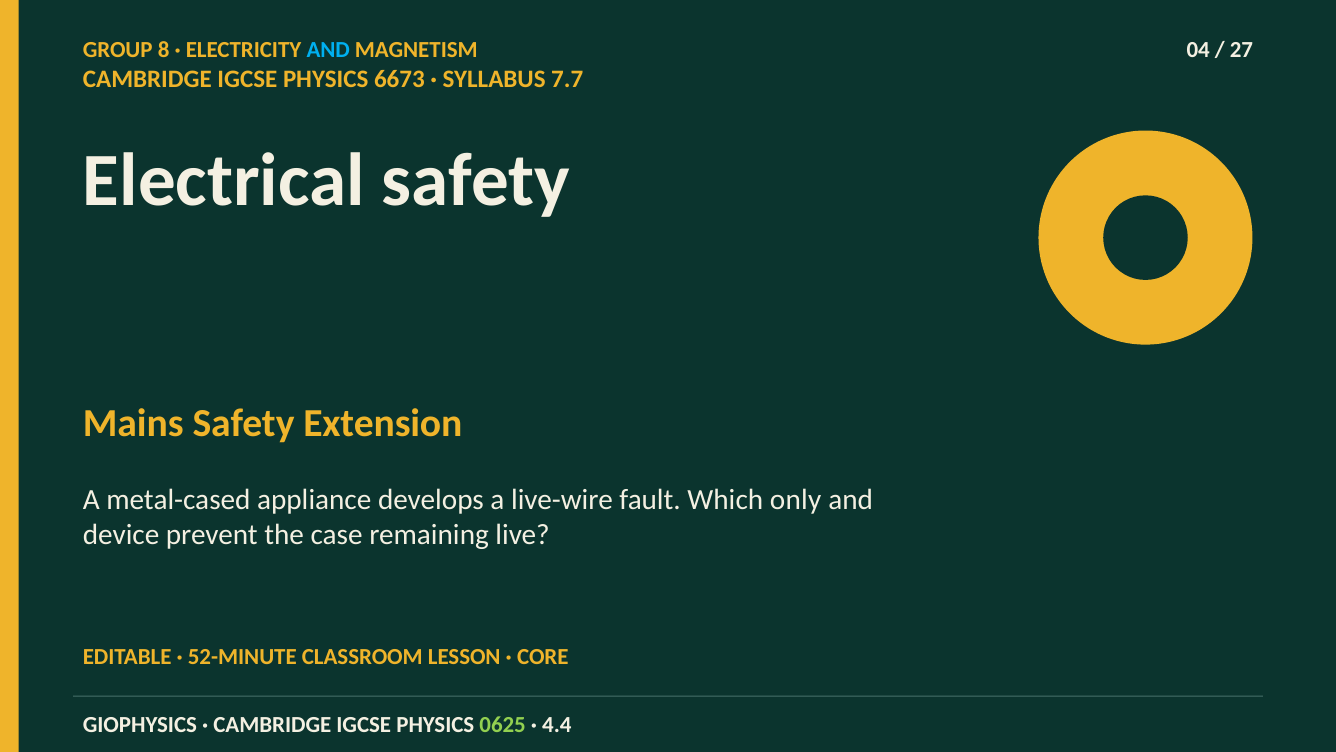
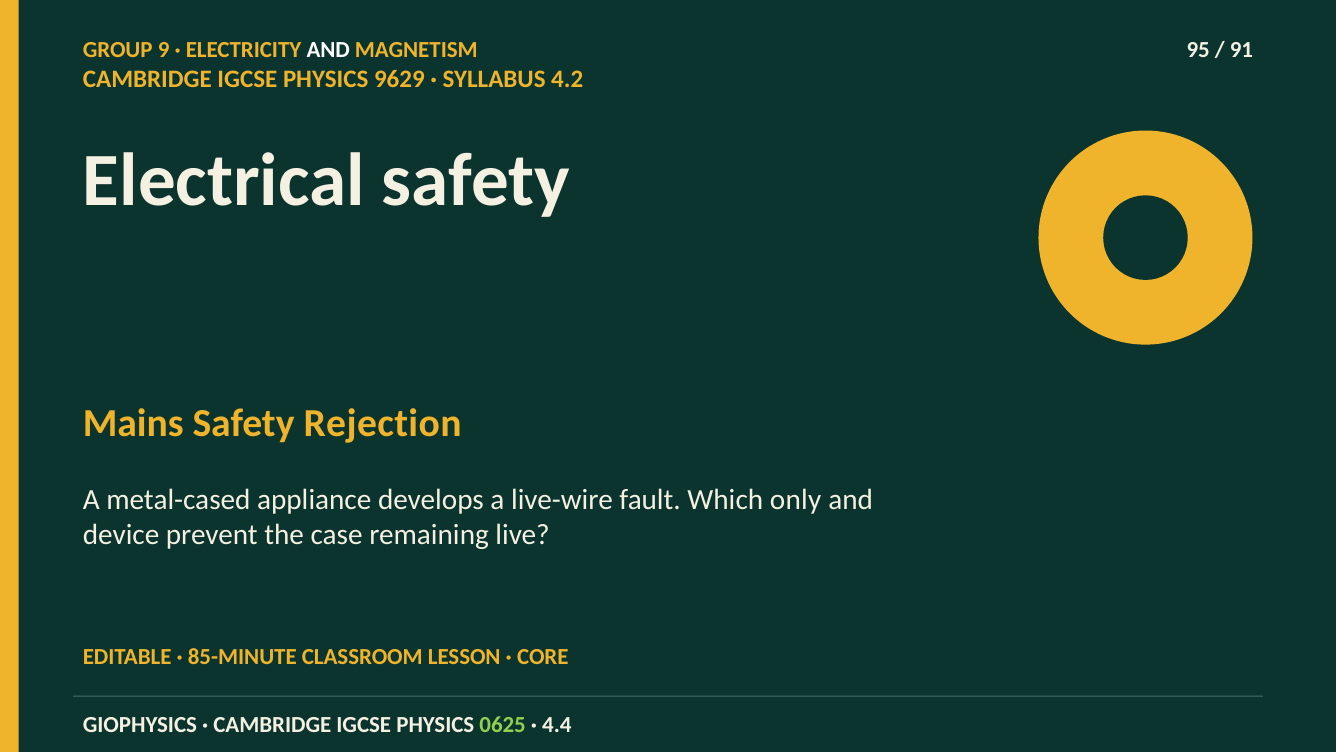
8: 8 -> 9
AND at (328, 50) colour: light blue -> white
04: 04 -> 95
27: 27 -> 91
6673: 6673 -> 9629
7.7: 7.7 -> 4.2
Extension: Extension -> Rejection
52-MINUTE: 52-MINUTE -> 85-MINUTE
